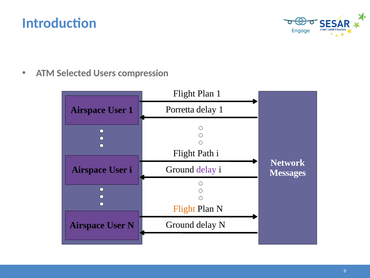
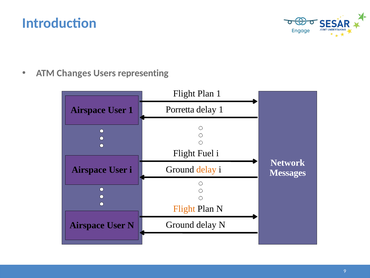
Selected: Selected -> Changes
compression: compression -> representing
Path: Path -> Fuel
delay at (206, 169) colour: purple -> orange
